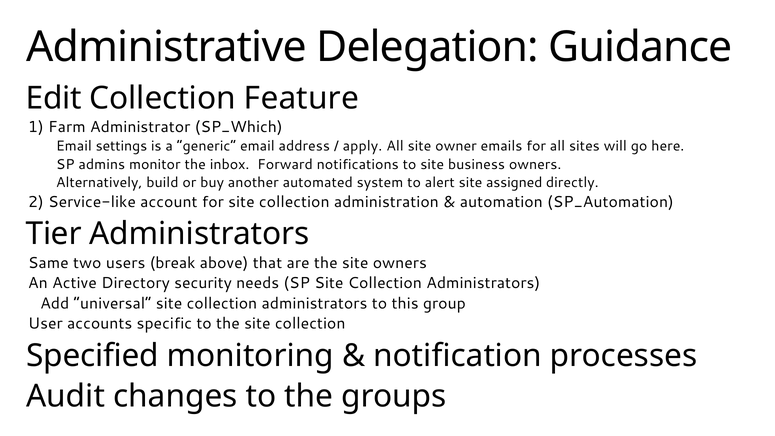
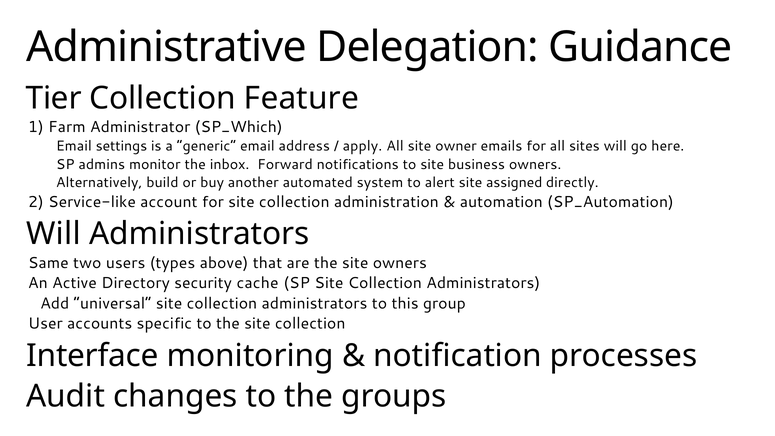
Edit: Edit -> Tier
Tier at (54, 234): Tier -> Will
break: break -> types
needs: needs -> cache
Specified: Specified -> Interface
